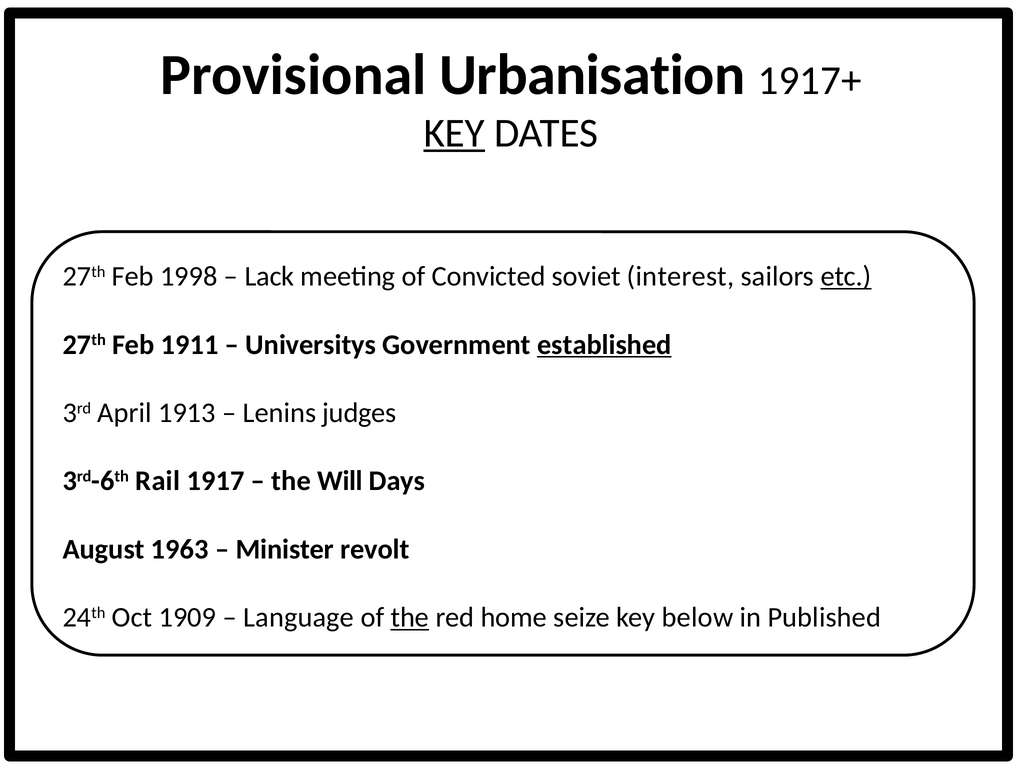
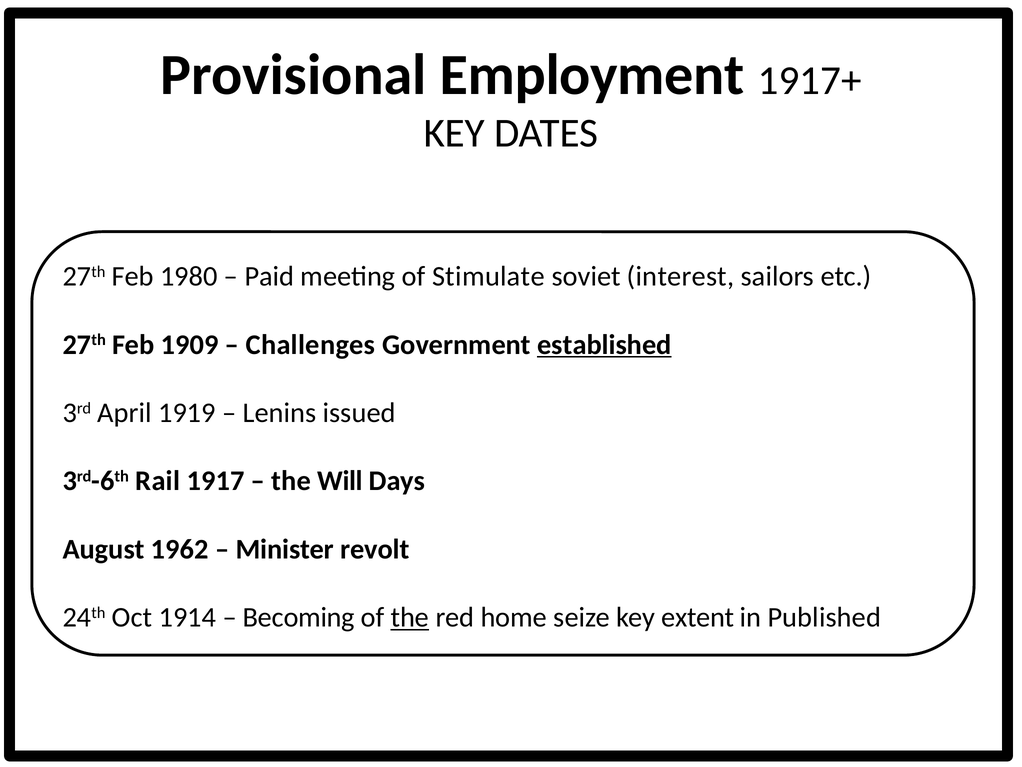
Urbanisation: Urbanisation -> Employment
KEY at (454, 133) underline: present -> none
1998: 1998 -> 1980
Lack: Lack -> Paid
Convicted: Convicted -> Stimulate
etc underline: present -> none
1911: 1911 -> 1909
Universitys: Universitys -> Challenges
1913: 1913 -> 1919
judges: judges -> issued
1963: 1963 -> 1962
1909: 1909 -> 1914
Language: Language -> Becoming
below: below -> extent
